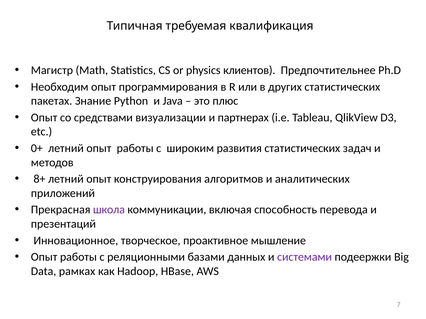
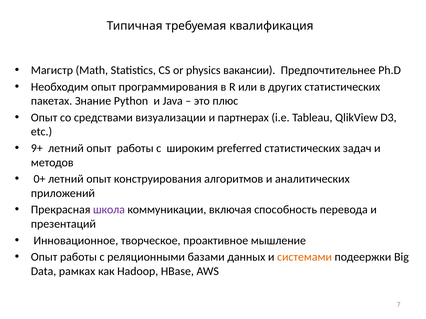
клиентов: клиентов -> вакансии
0+: 0+ -> 9+
развития: развития -> preferred
8+: 8+ -> 0+
системами colour: purple -> orange
